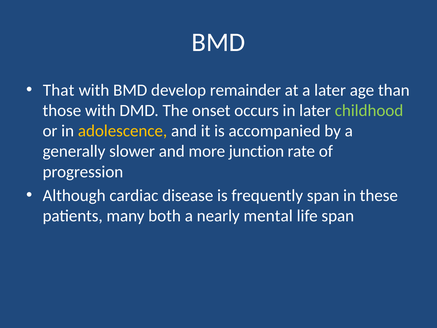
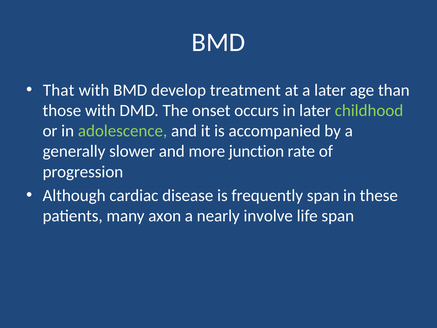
remainder: remainder -> treatment
adolescence colour: yellow -> light green
both: both -> axon
mental: mental -> involve
